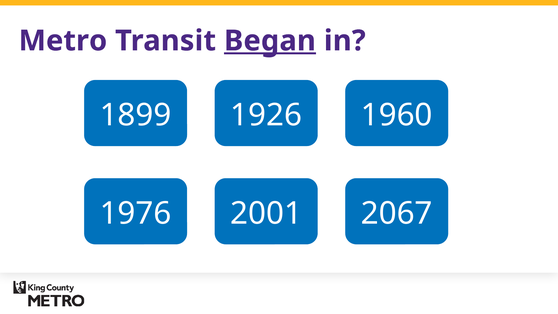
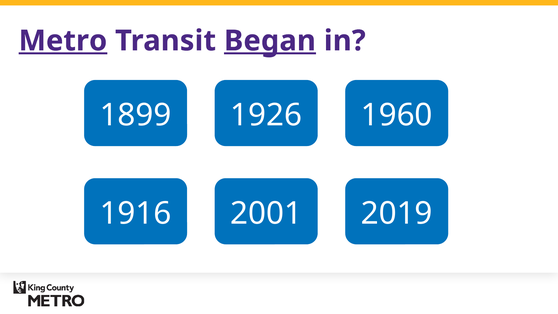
Metro underline: none -> present
1976: 1976 -> 1916
2067: 2067 -> 2019
